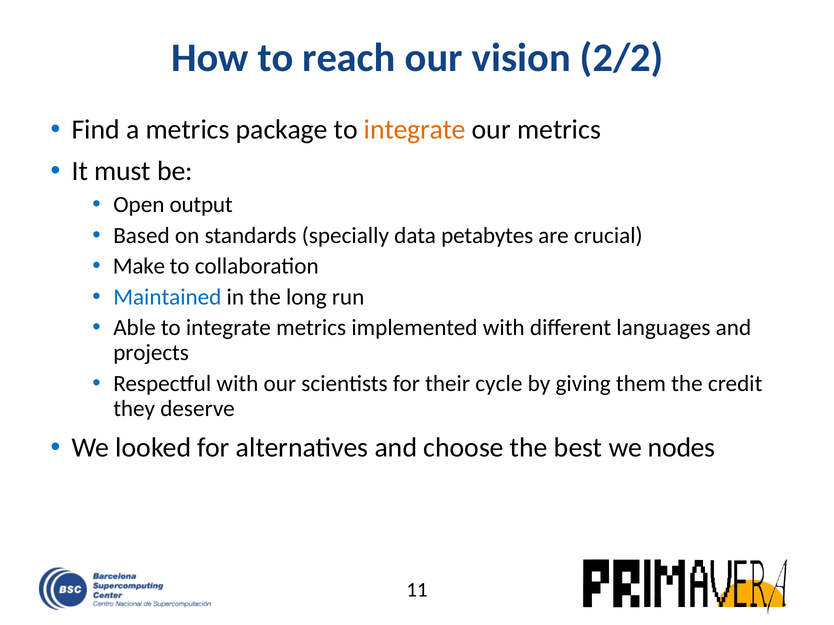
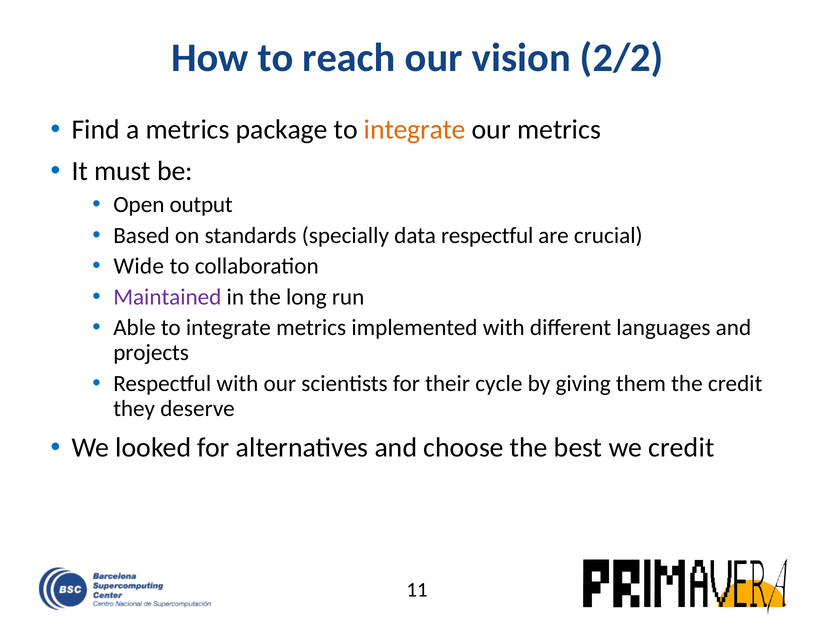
data petabytes: petabytes -> respectful
Make: Make -> Wide
Maintained colour: blue -> purple
we nodes: nodes -> credit
